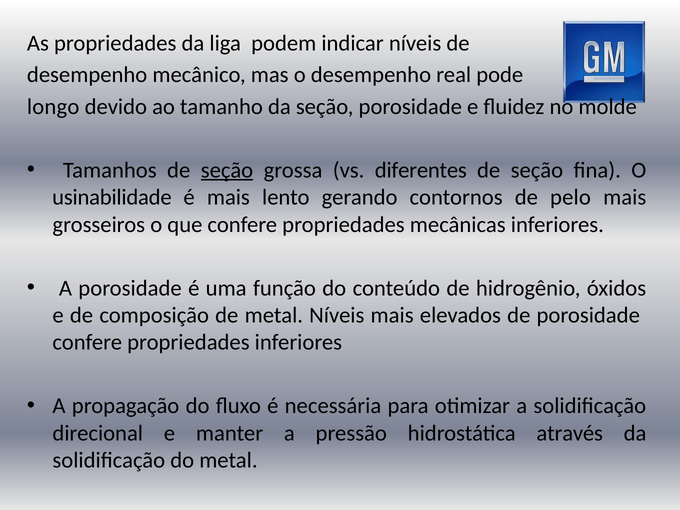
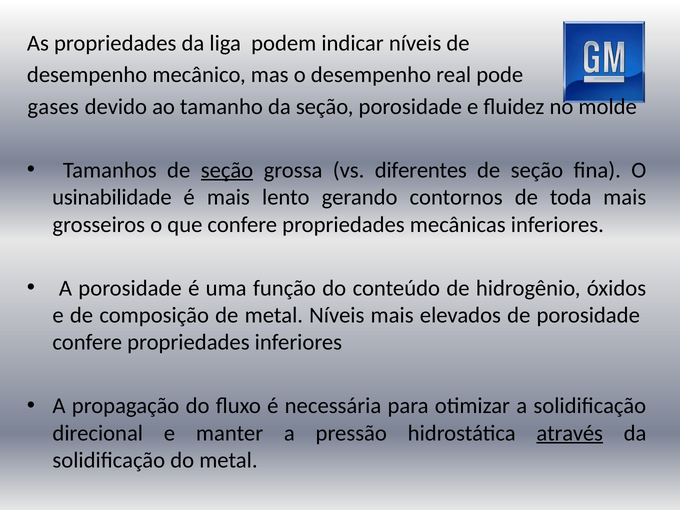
longo: longo -> gases
pelo: pelo -> toda
através underline: none -> present
